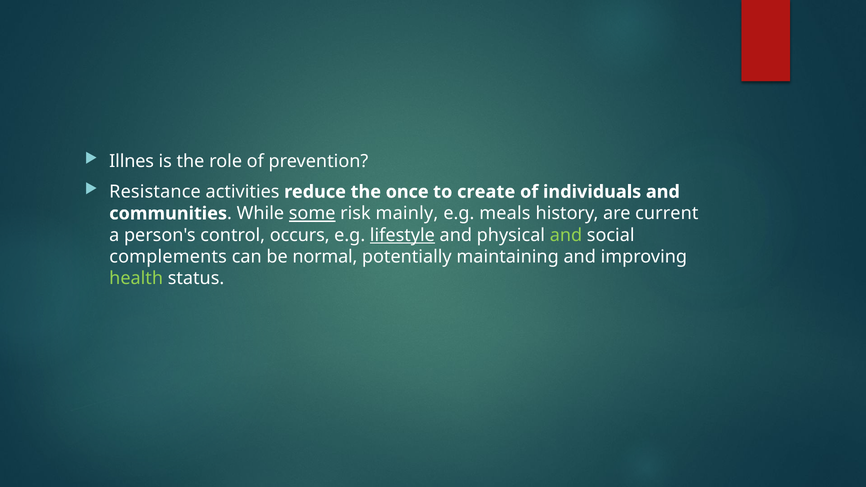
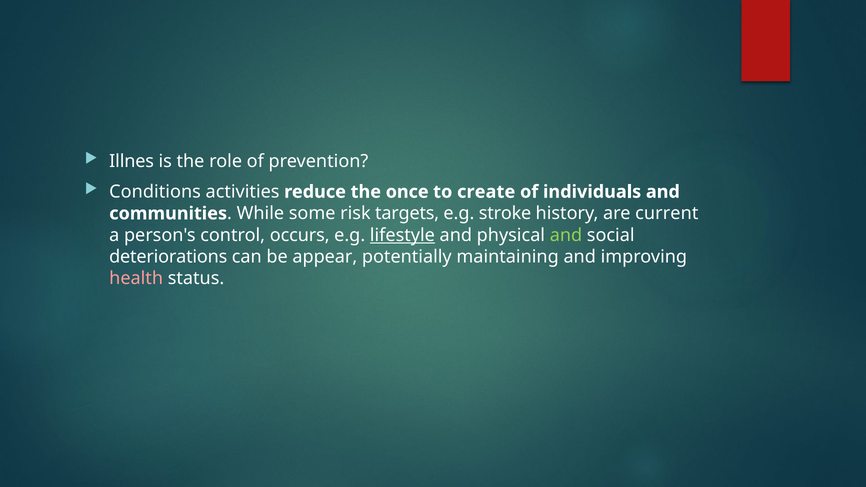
Resistance: Resistance -> Conditions
some underline: present -> none
mainly: mainly -> targets
meals: meals -> stroke
complements: complements -> deteriorations
normal: normal -> appear
health colour: light green -> pink
